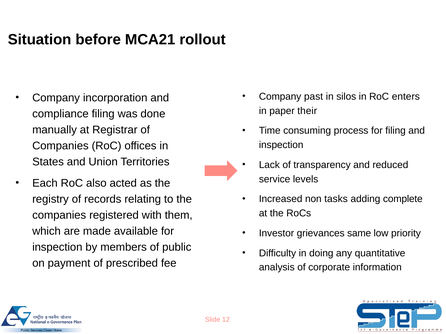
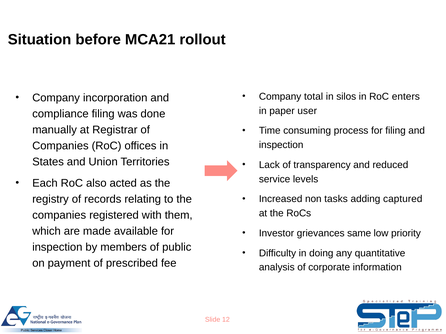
past: past -> total
their: their -> user
complete: complete -> captured
